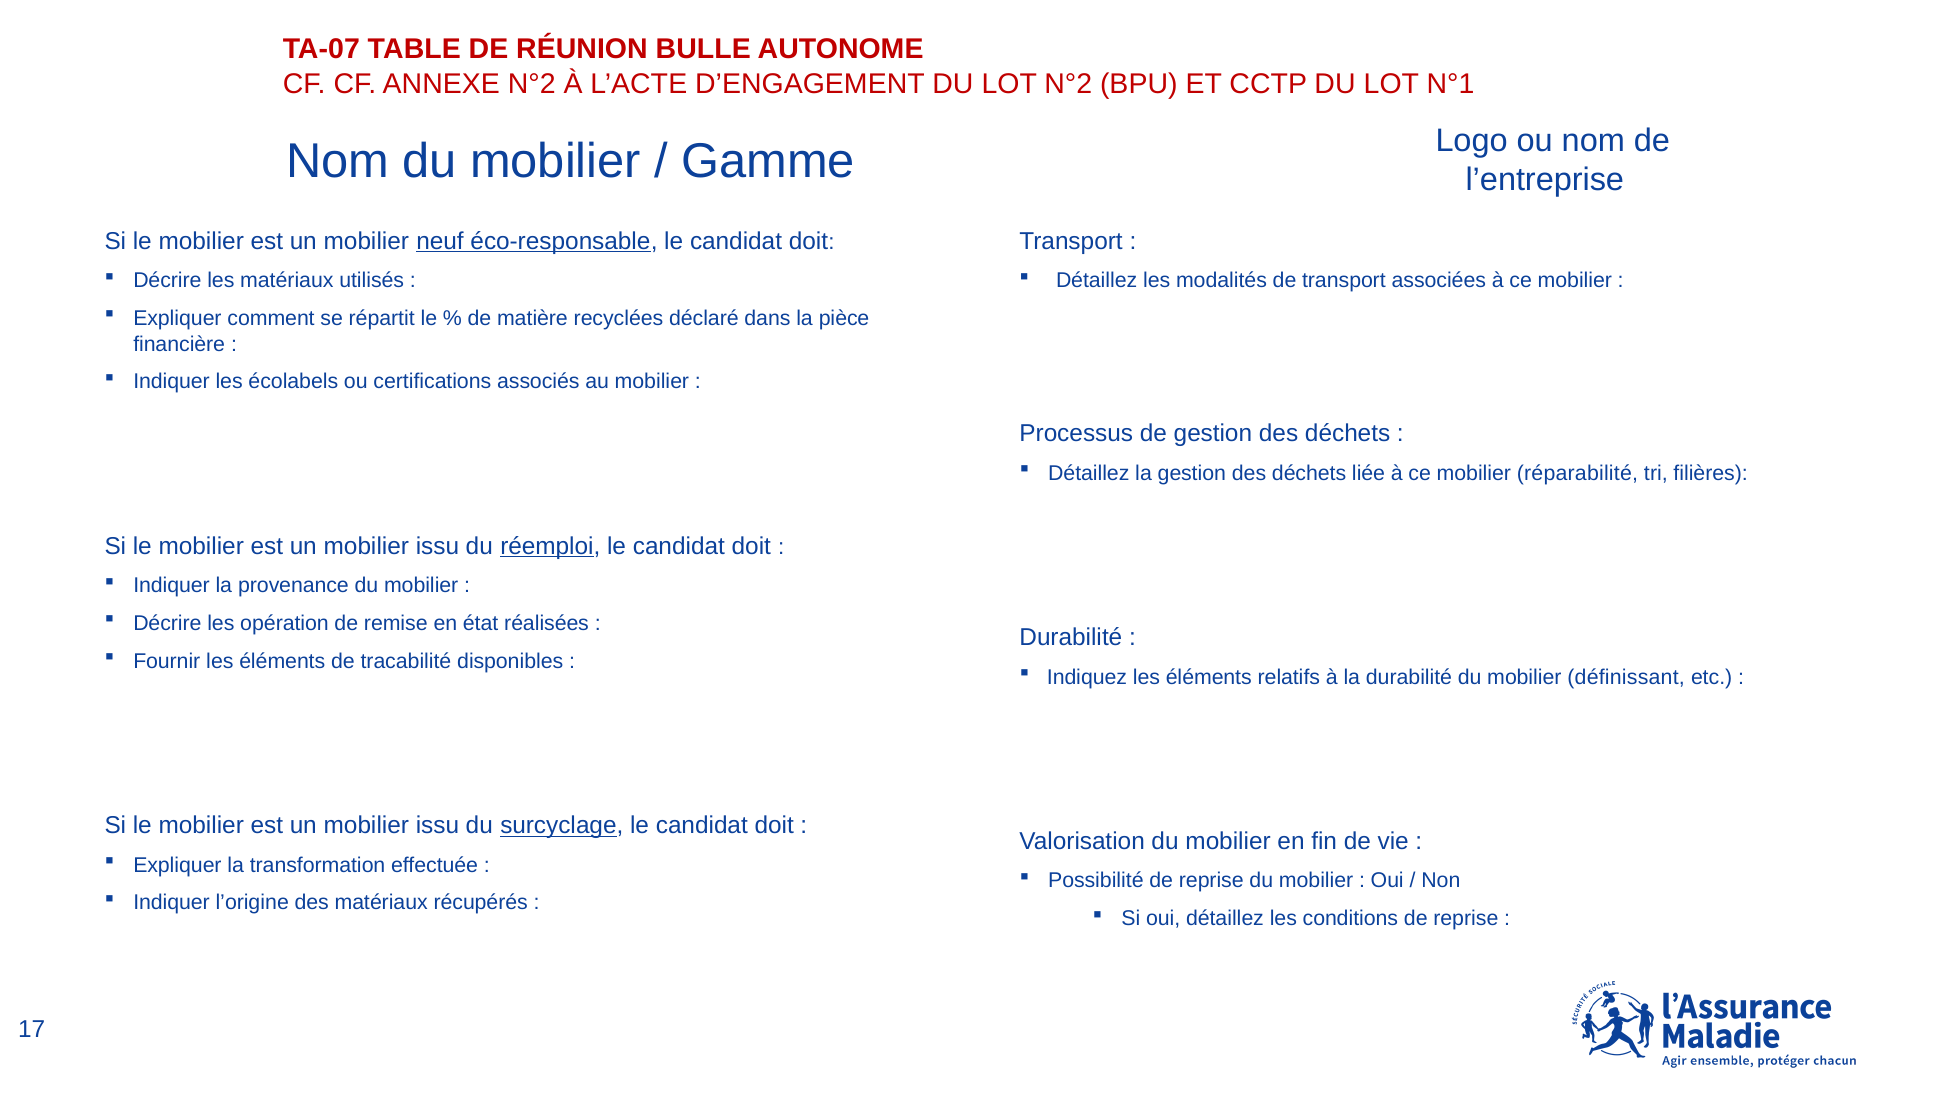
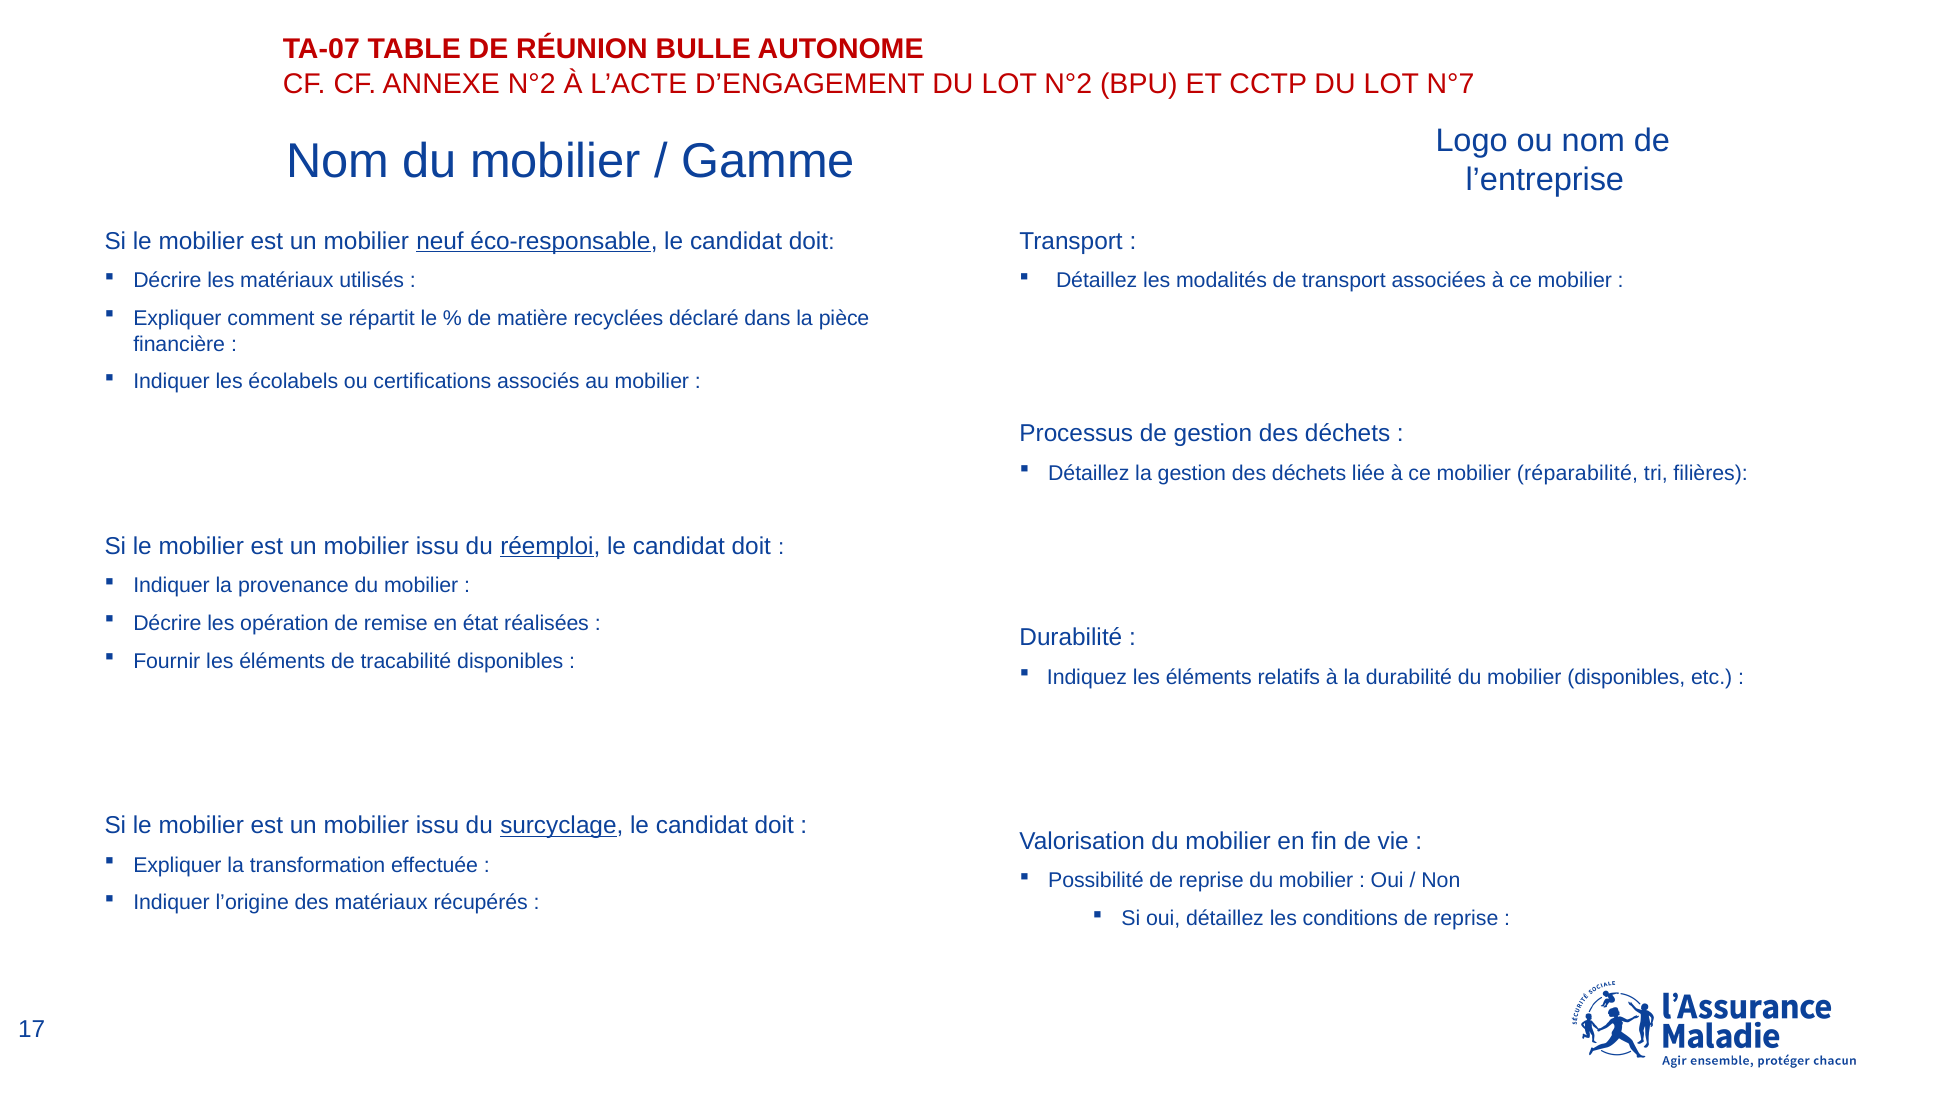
N°1: N°1 -> N°7
mobilier définissant: définissant -> disponibles
